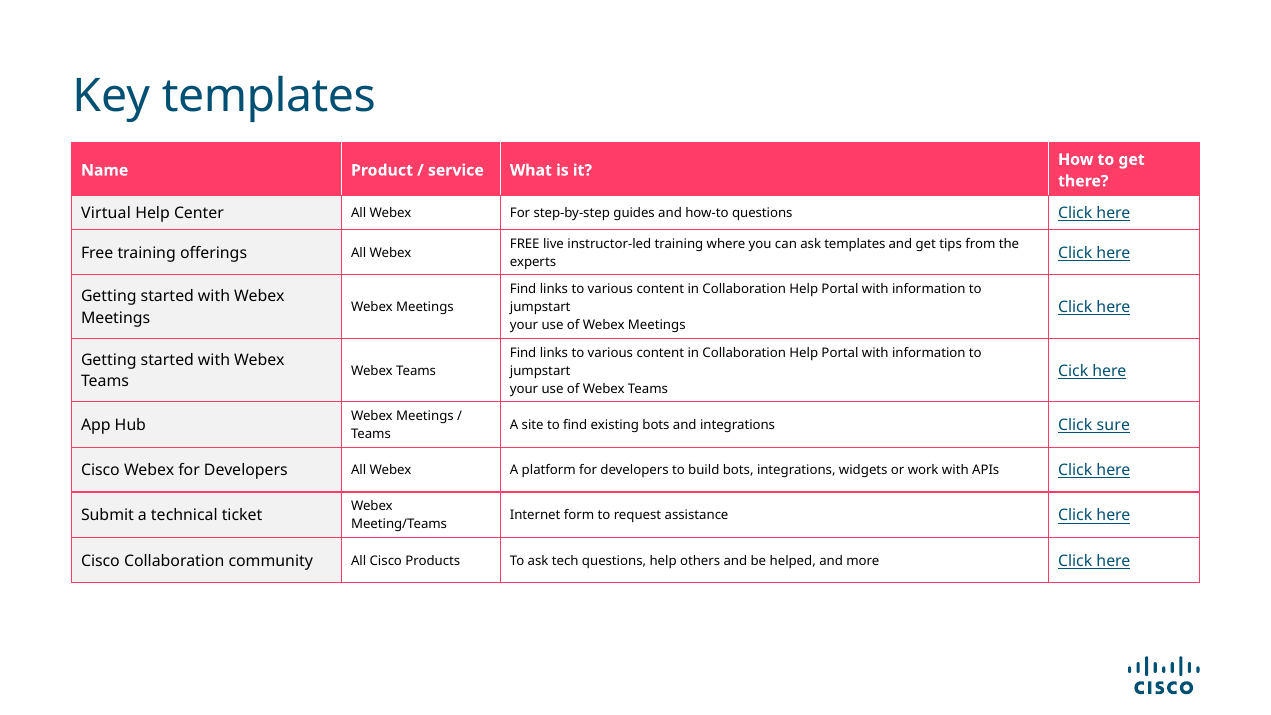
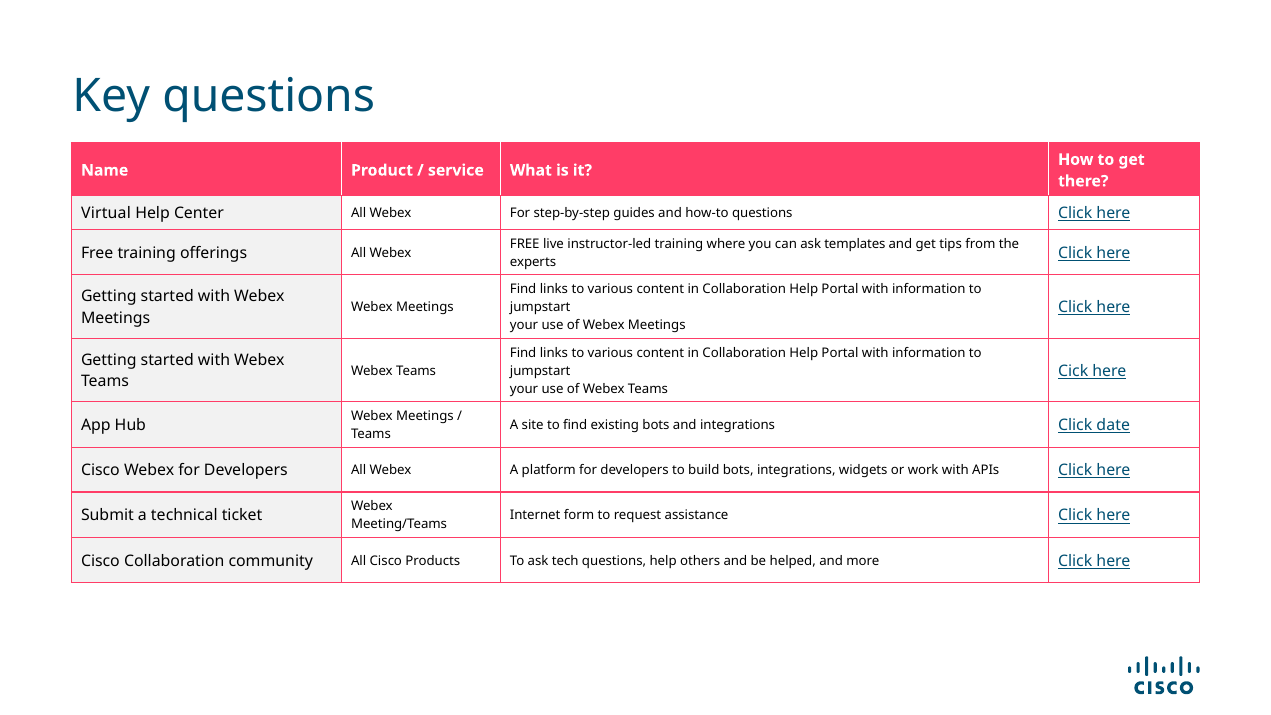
Key templates: templates -> questions
sure: sure -> date
